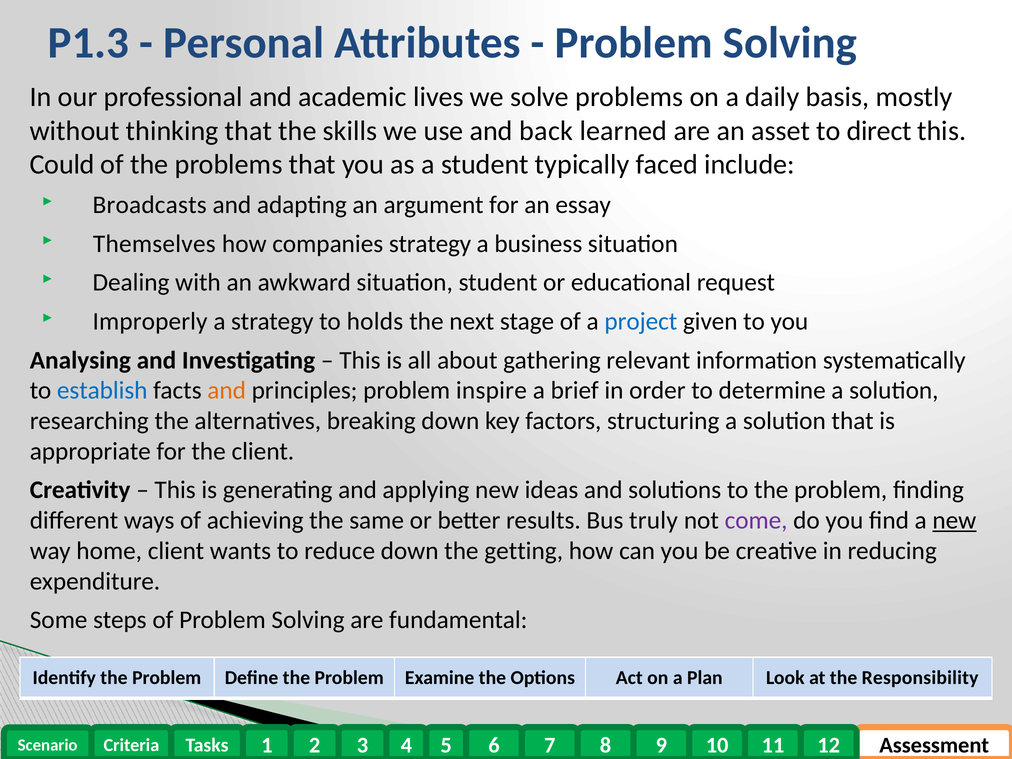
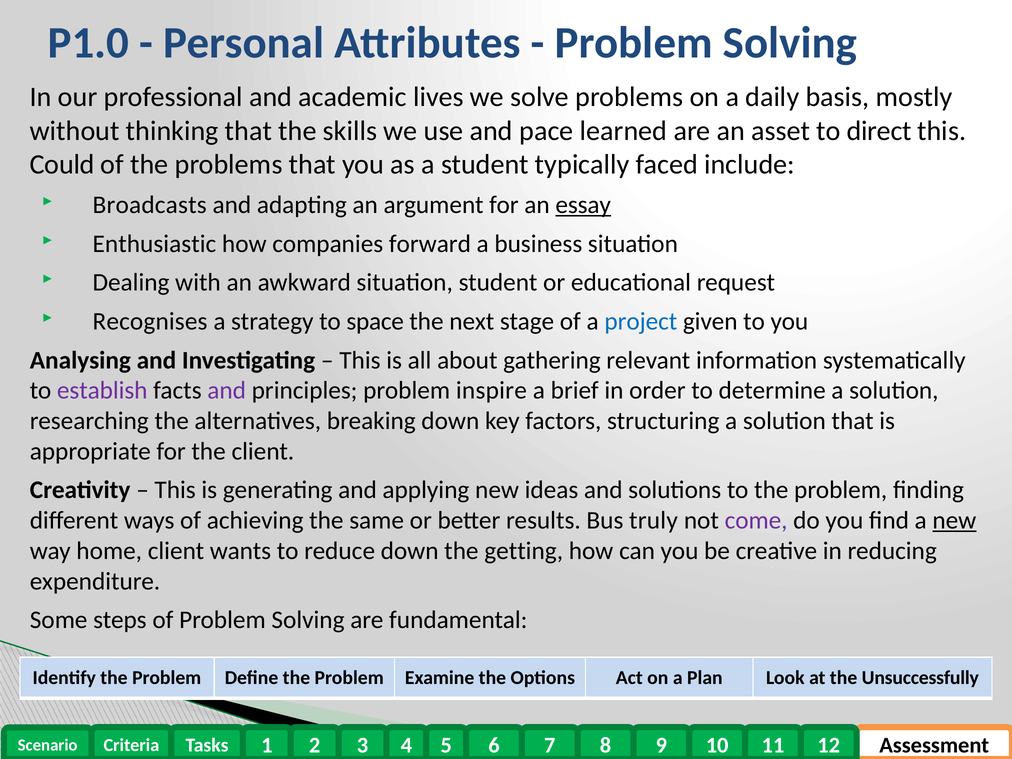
P1.3: P1.3 -> P1.0
back: back -> pace
essay underline: none -> present
Themselves: Themselves -> Enthusiastic
companies strategy: strategy -> forward
Improperly: Improperly -> Recognises
holds: holds -> space
establish colour: blue -> purple
and at (227, 391) colour: orange -> purple
Responsibility: Responsibility -> Unsuccessfully
